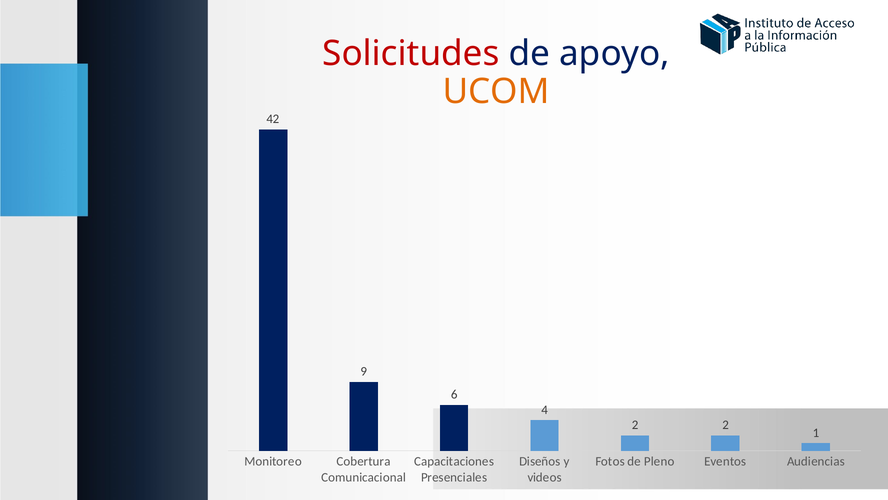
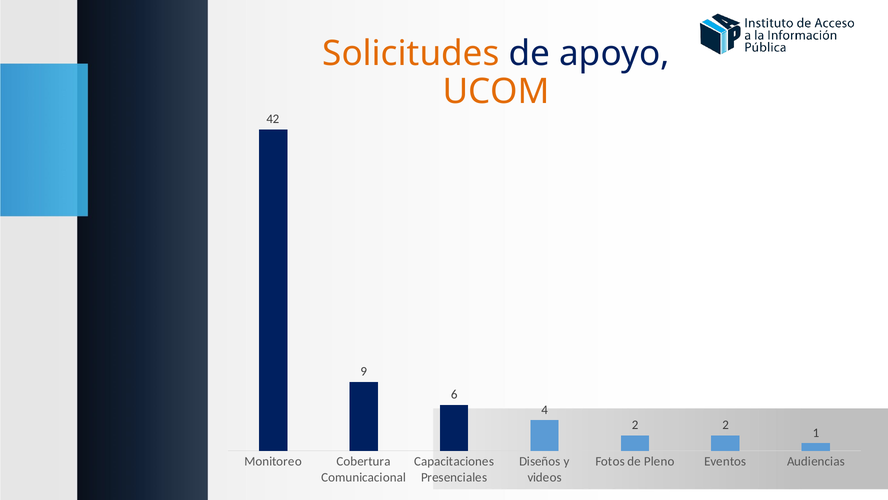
Solicitudes colour: red -> orange
